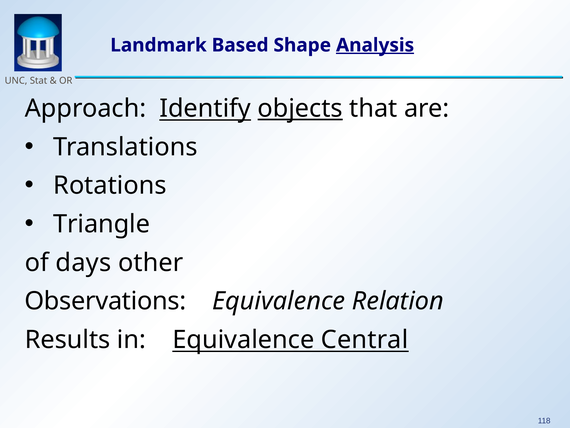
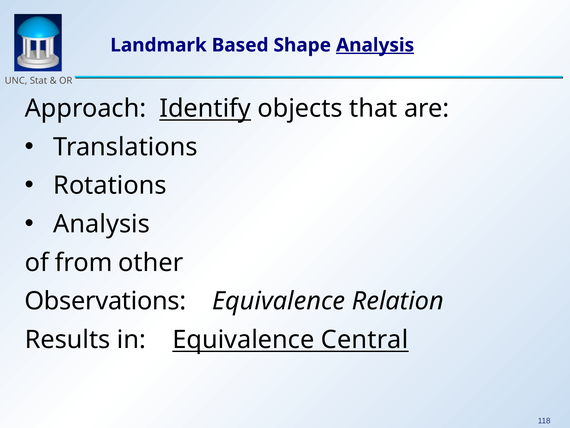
objects underline: present -> none
Triangle at (102, 224): Triangle -> Analysis
days: days -> from
